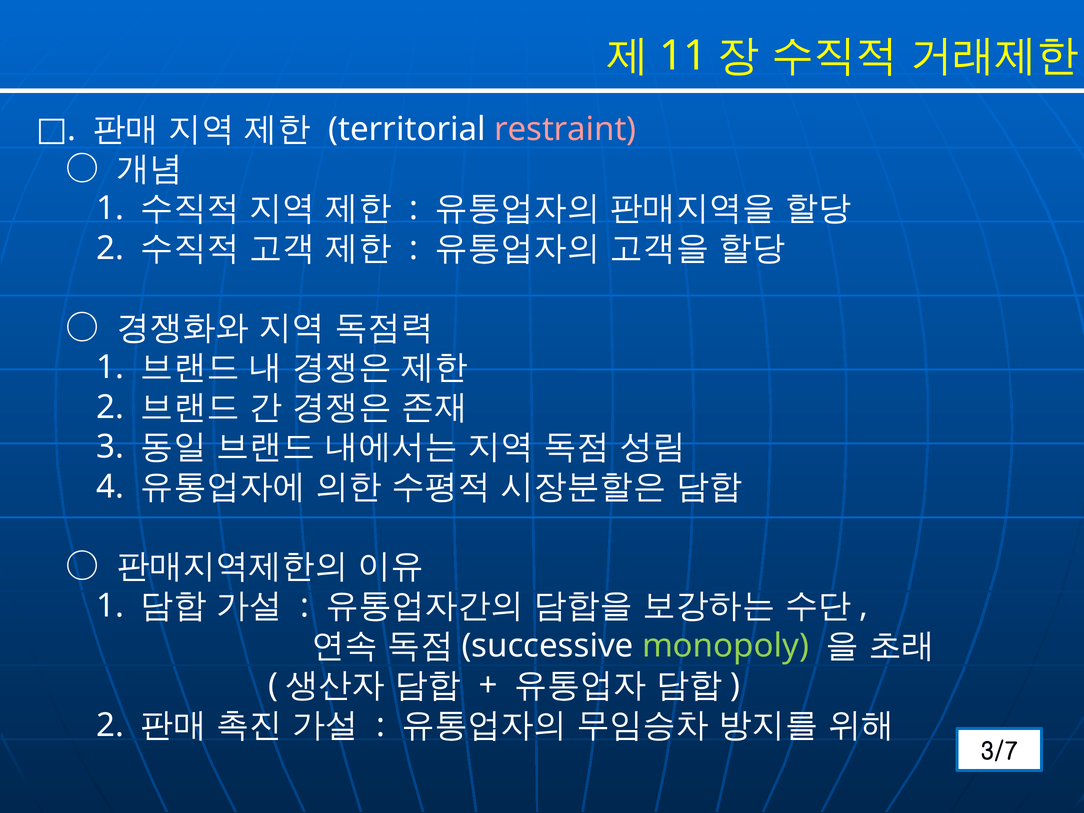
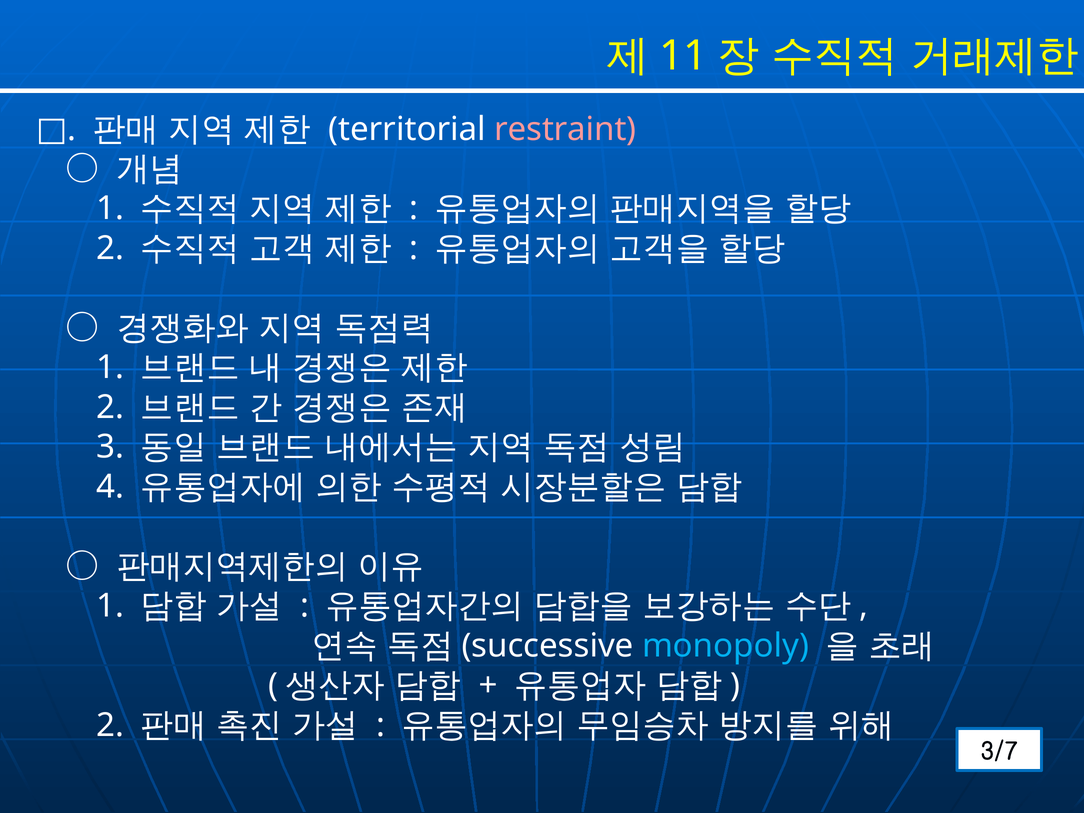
monopoly colour: light green -> light blue
